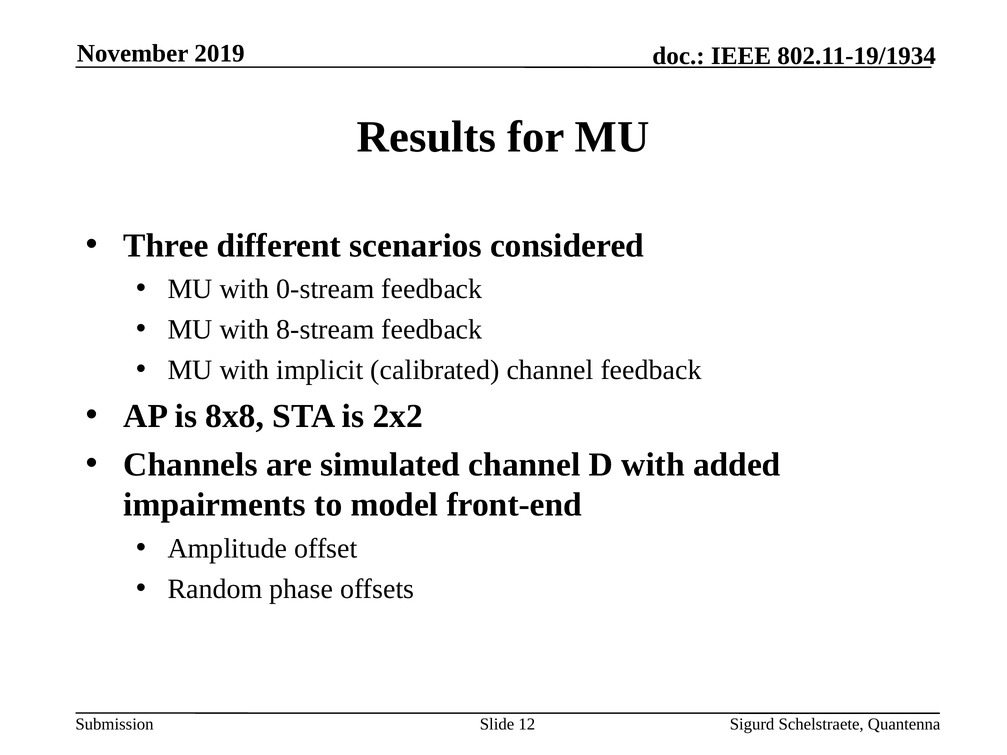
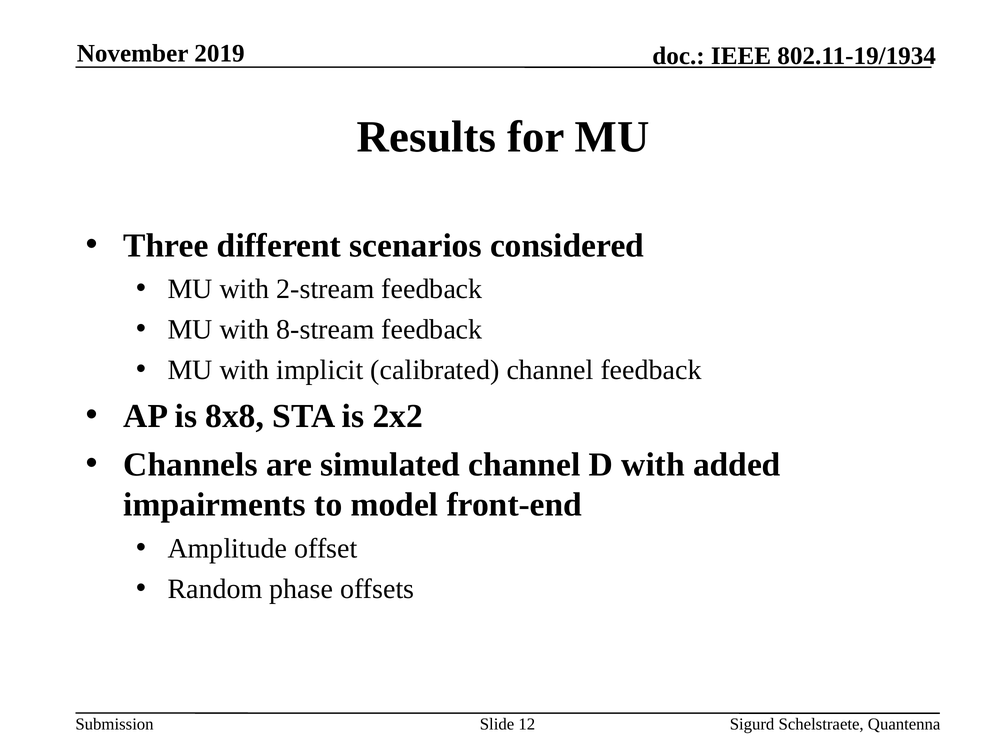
0-stream: 0-stream -> 2-stream
